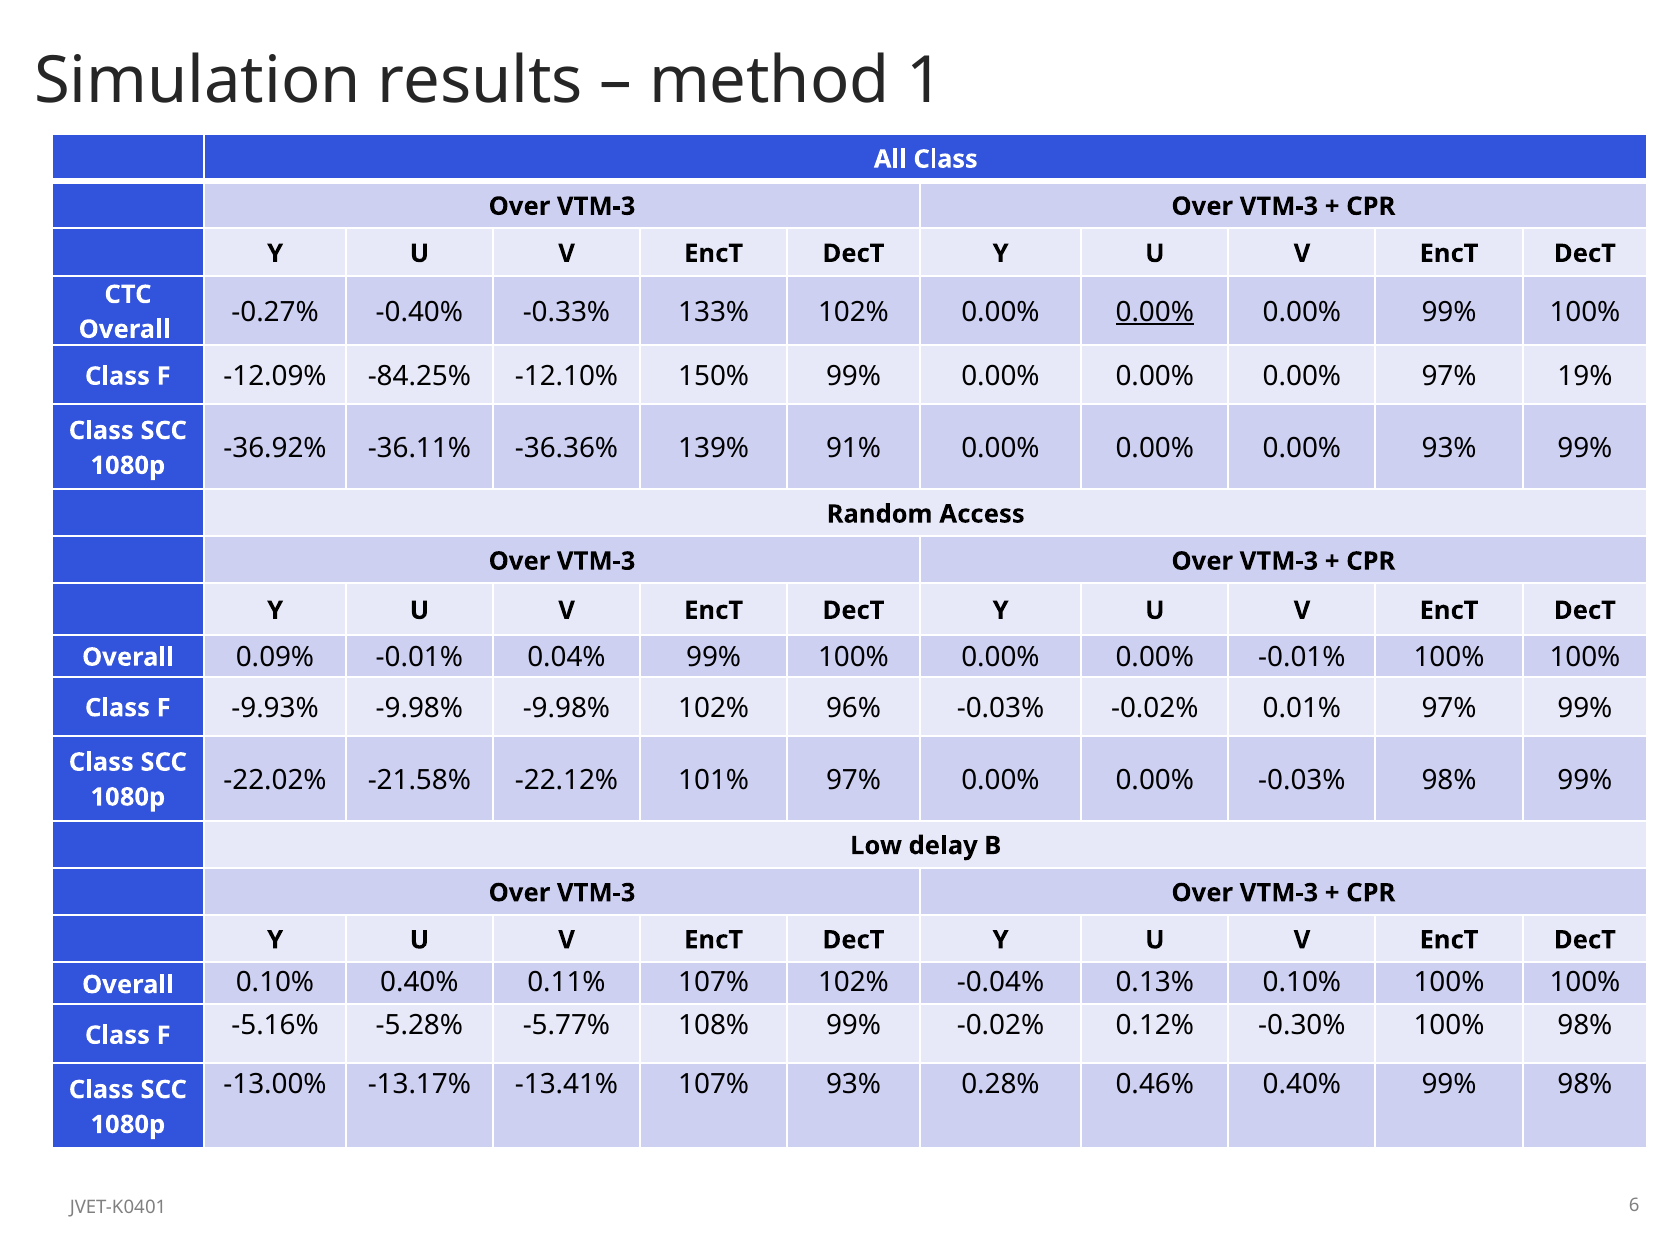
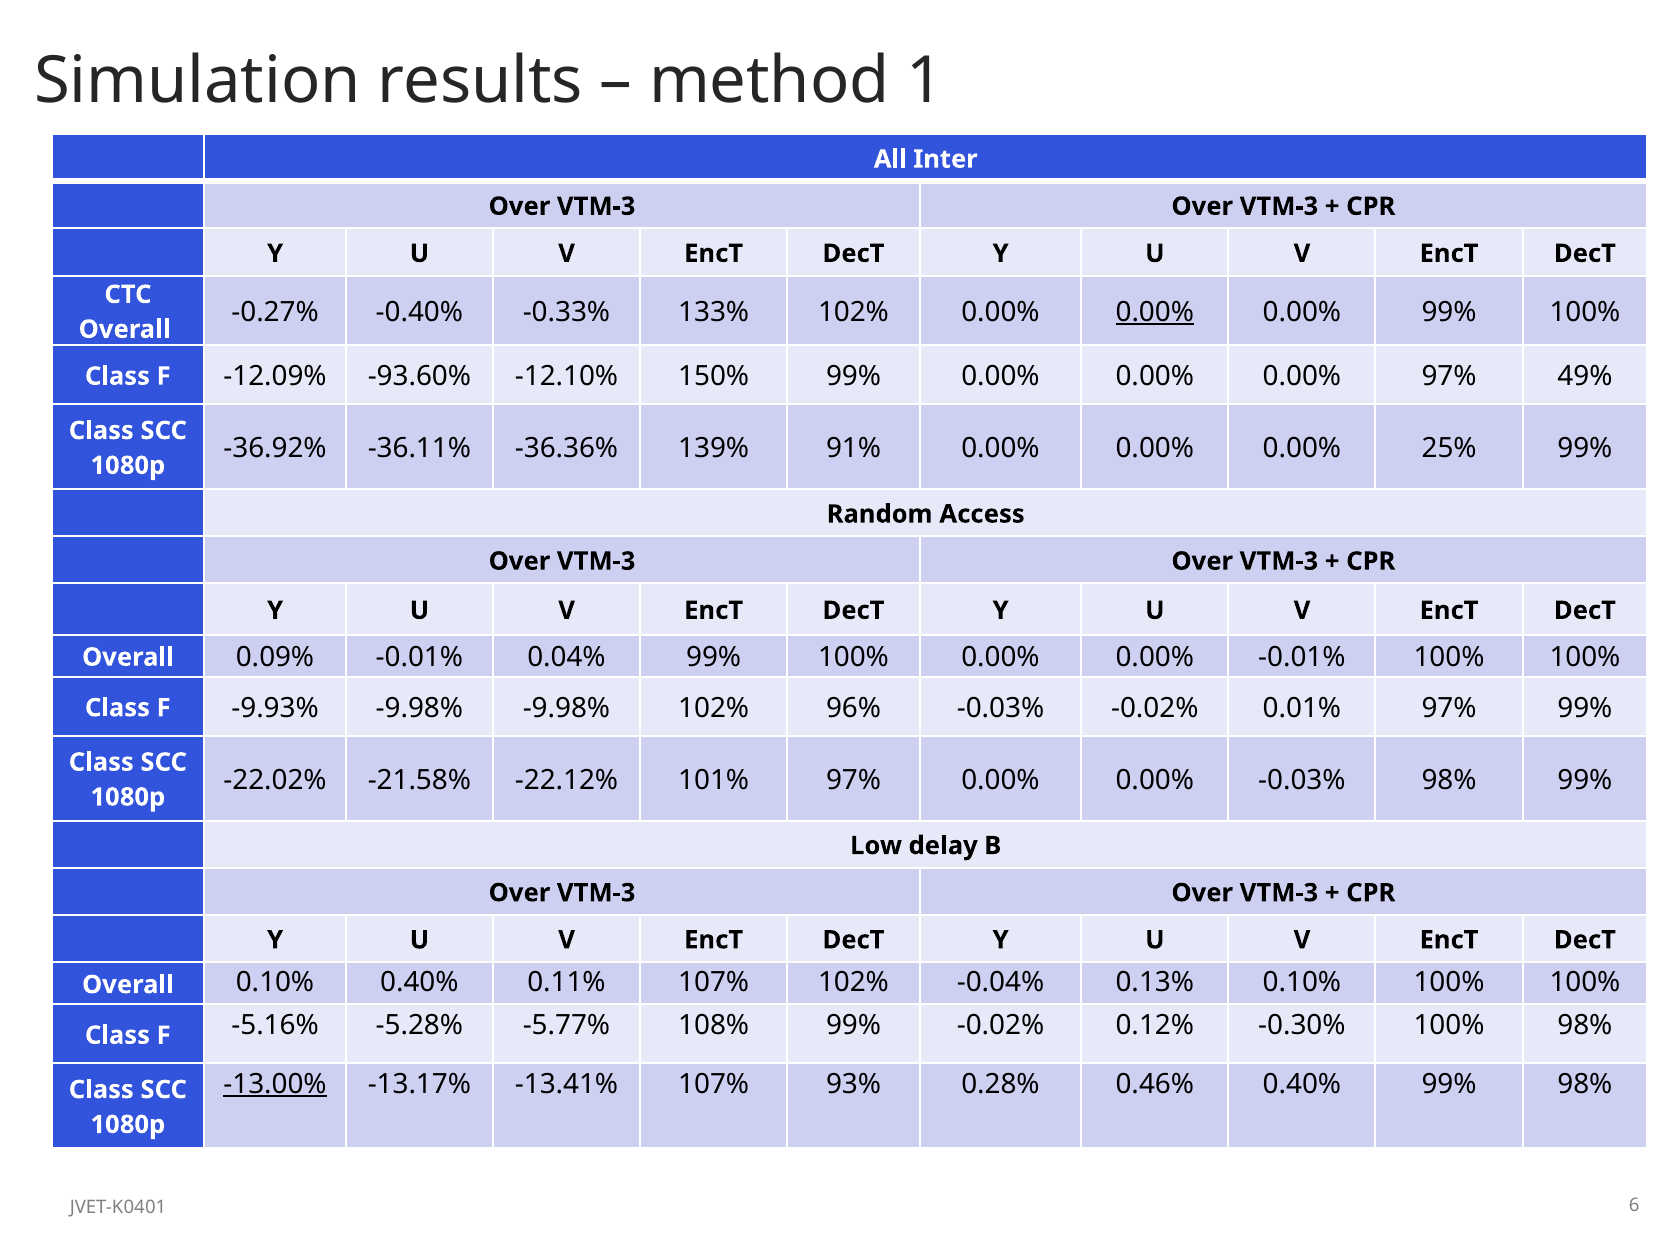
All Class: Class -> Inter
-84.25%: -84.25% -> -93.60%
19%: 19% -> 49%
0.00% 93%: 93% -> 25%
-13.00% underline: none -> present
